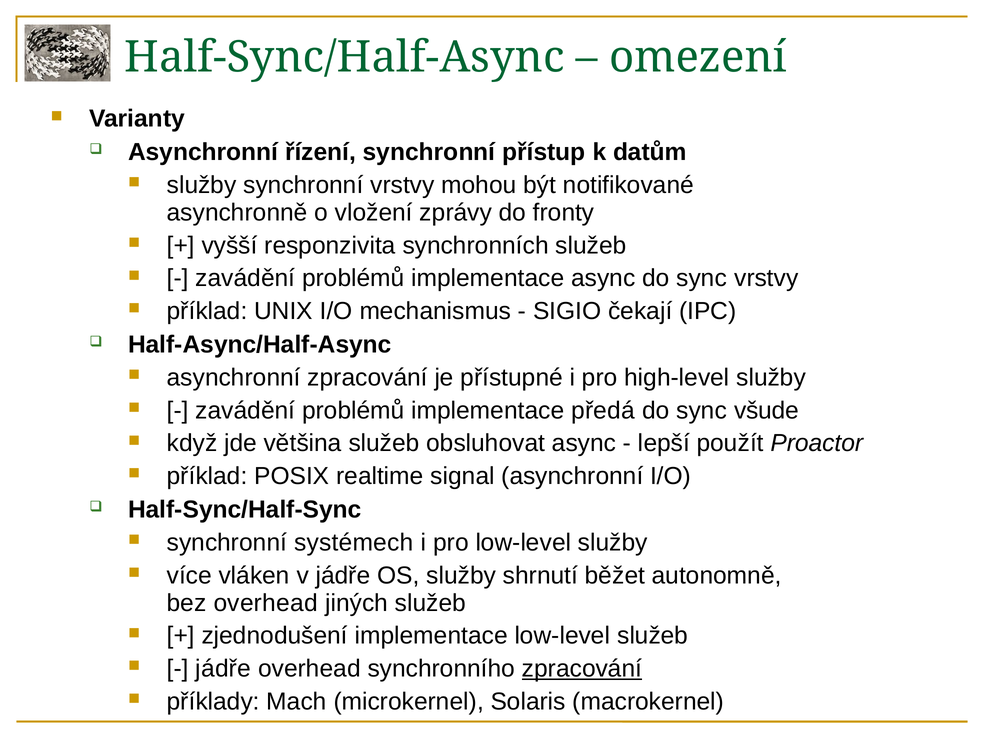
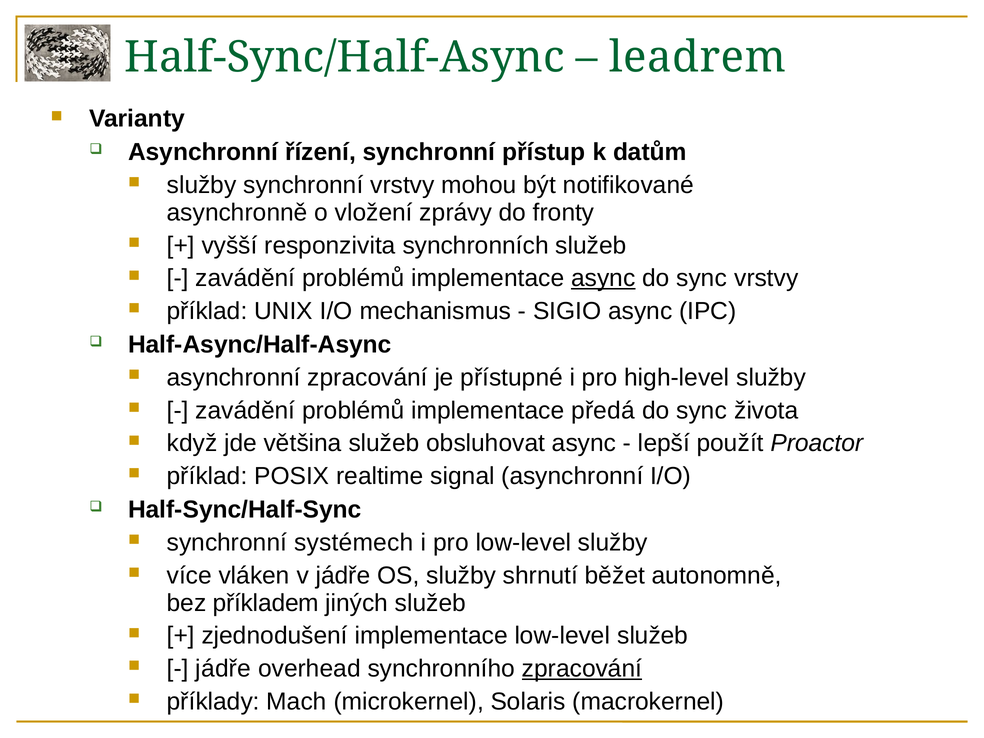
omezení: omezení -> leadrem
async at (603, 278) underline: none -> present
SIGIO čekají: čekají -> async
všude: všude -> života
bez overhead: overhead -> příkladem
